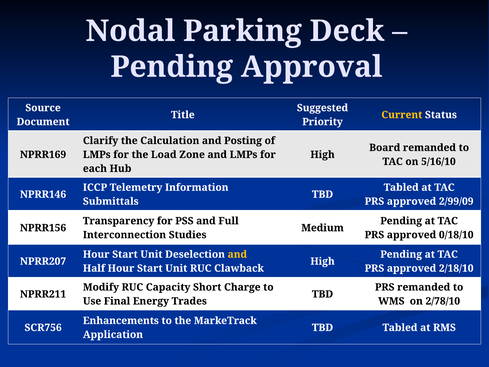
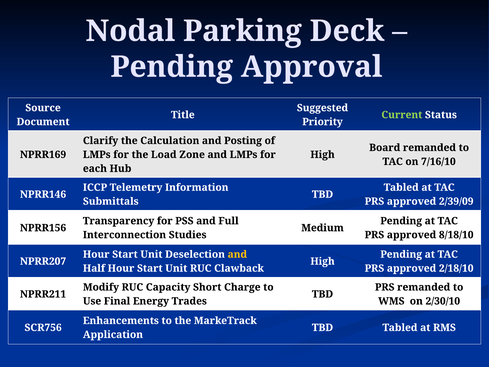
Current colour: yellow -> light green
5/16/10: 5/16/10 -> 7/16/10
2/99/09: 2/99/09 -> 2/39/09
0/18/10: 0/18/10 -> 8/18/10
2/78/10: 2/78/10 -> 2/30/10
